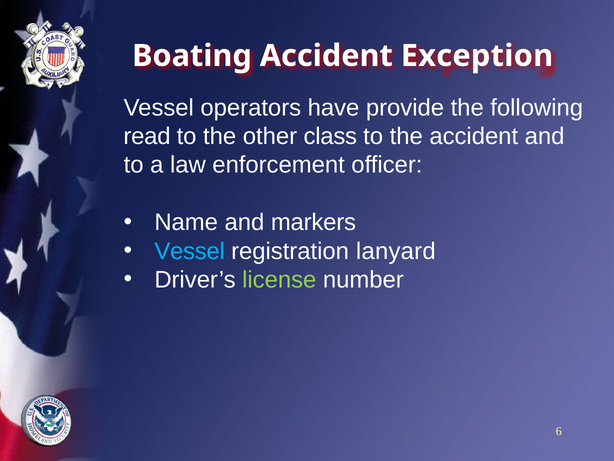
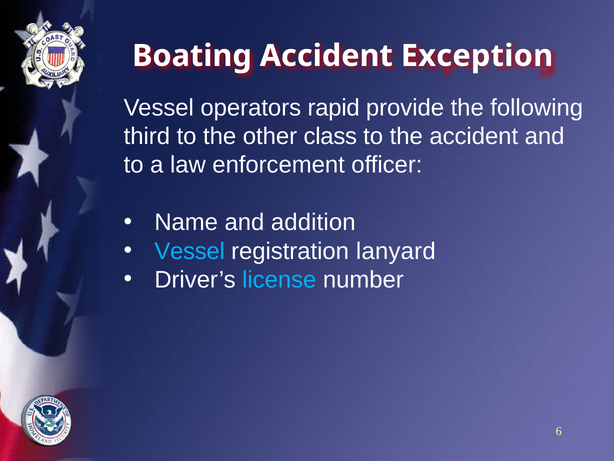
have: have -> rapid
read: read -> third
markers: markers -> addition
license colour: light green -> light blue
